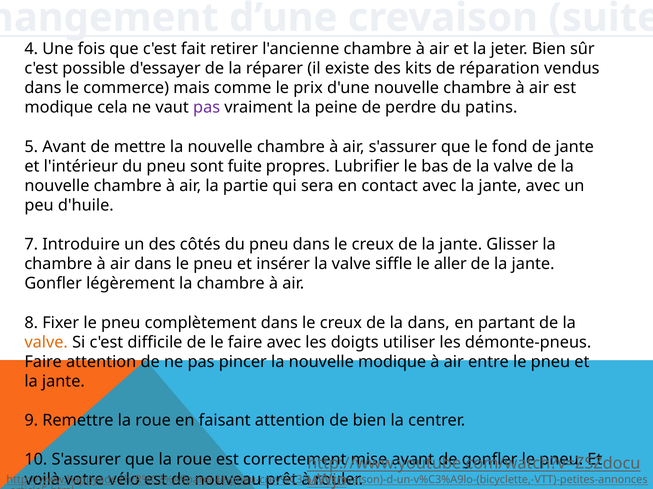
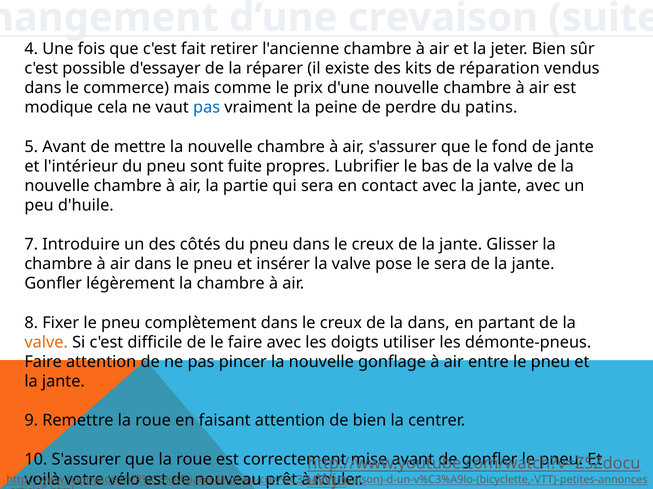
pas at (207, 108) colour: purple -> blue
siffle: siffle -> pose
le aller: aller -> sera
nouvelle modique: modique -> gonflage
